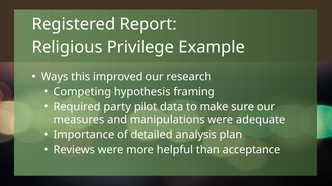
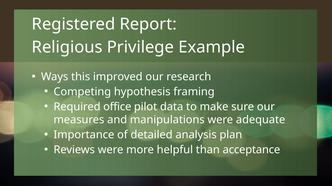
party: party -> office
